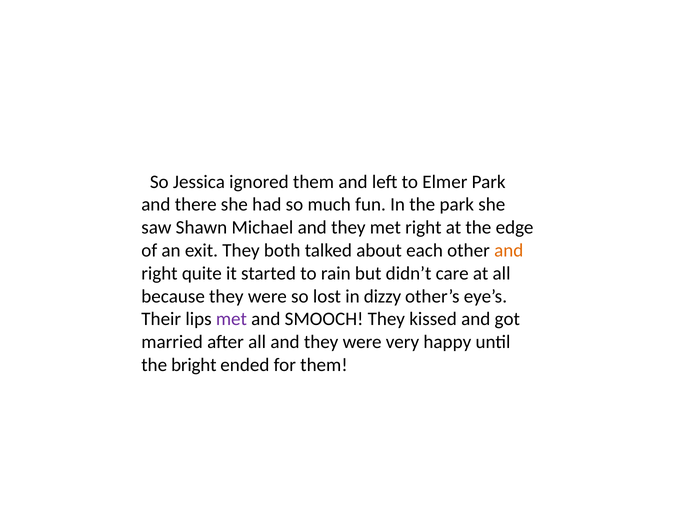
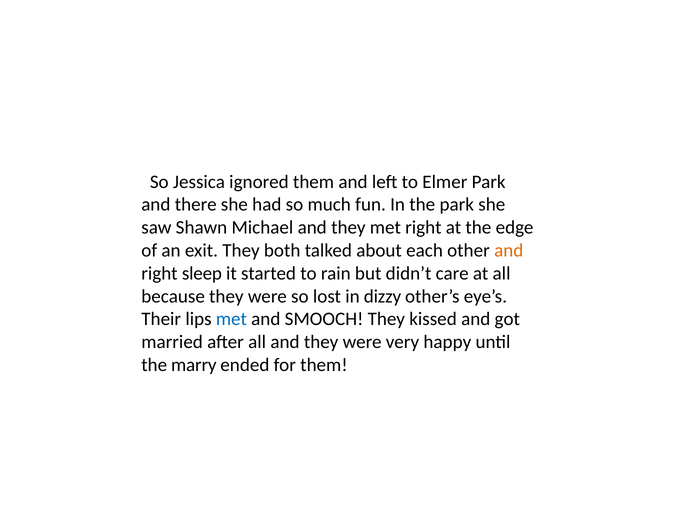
quite: quite -> sleep
met at (231, 319) colour: purple -> blue
bright: bright -> marry
